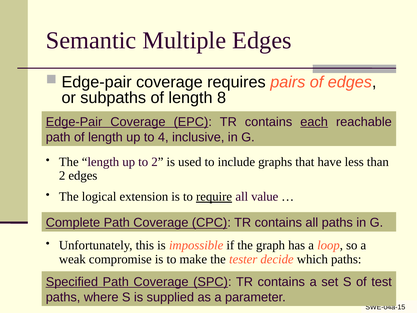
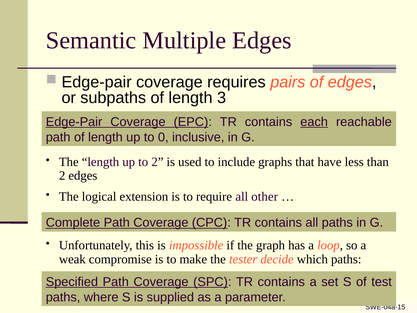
8: 8 -> 3
4: 4 -> 0
require underline: present -> none
value: value -> other
